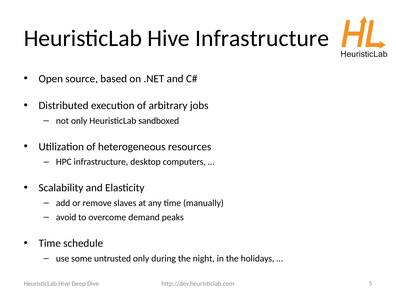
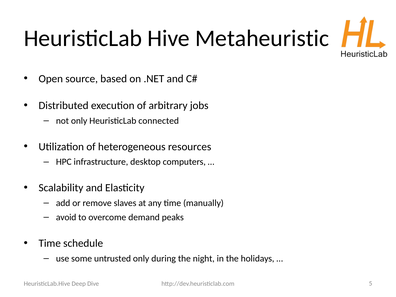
Hive Infrastructure: Infrastructure -> Metaheuristic
sandboxed: sandboxed -> connected
